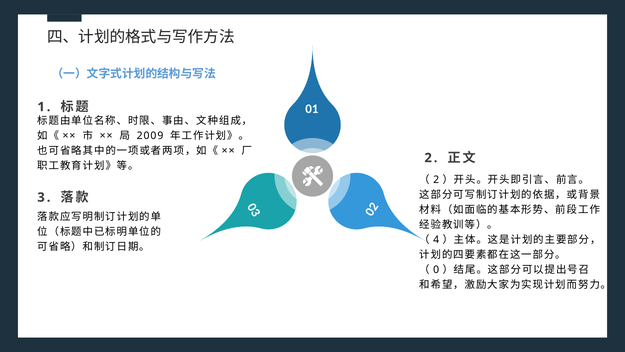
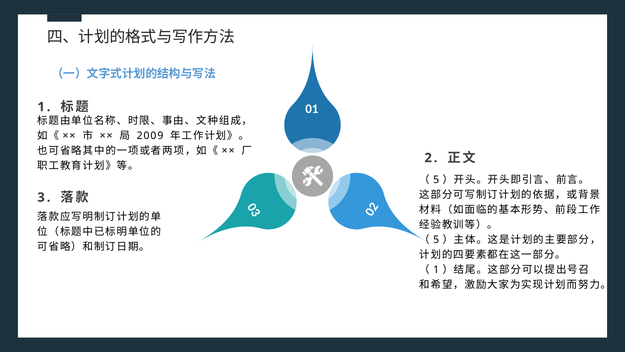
2 at (436, 179): 2 -> 5
4 at (436, 239): 4 -> 5
0 at (436, 269): 0 -> 1
